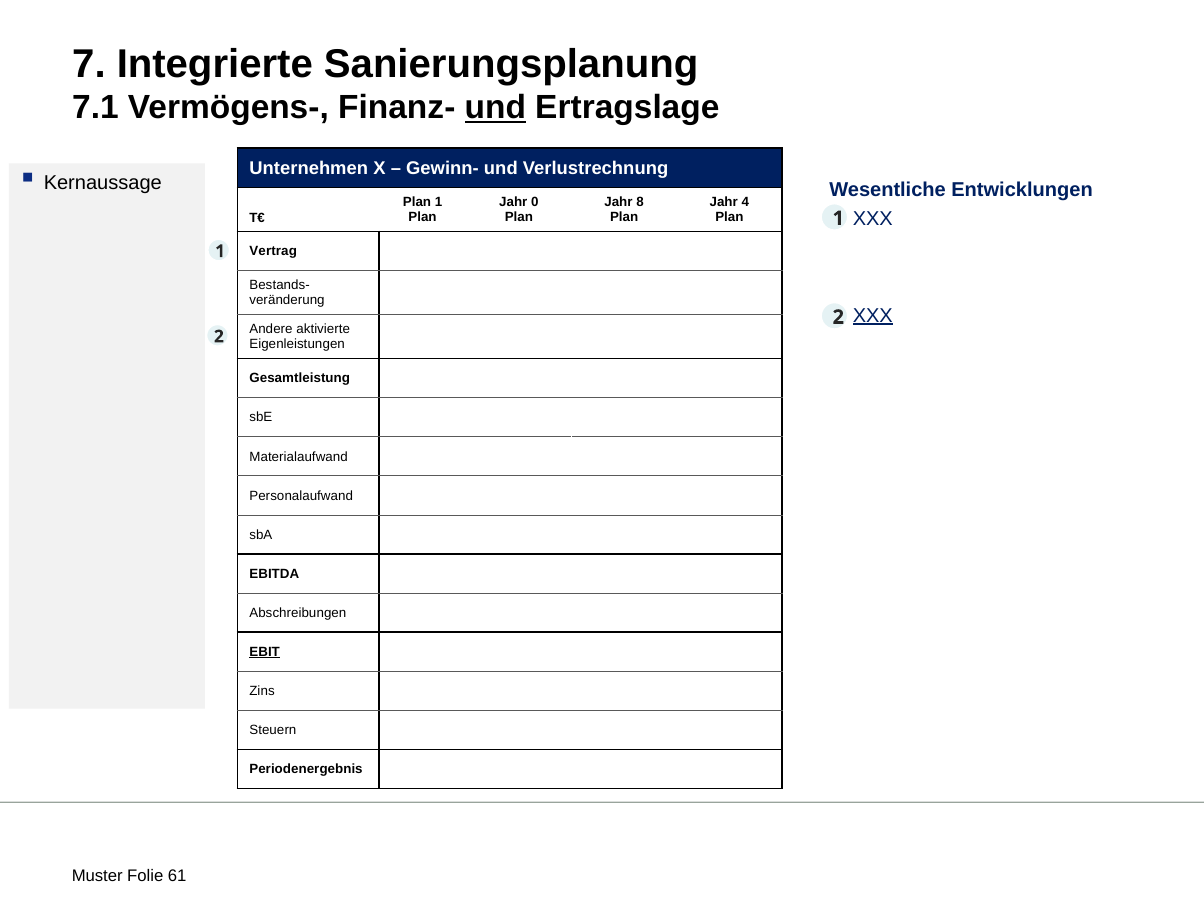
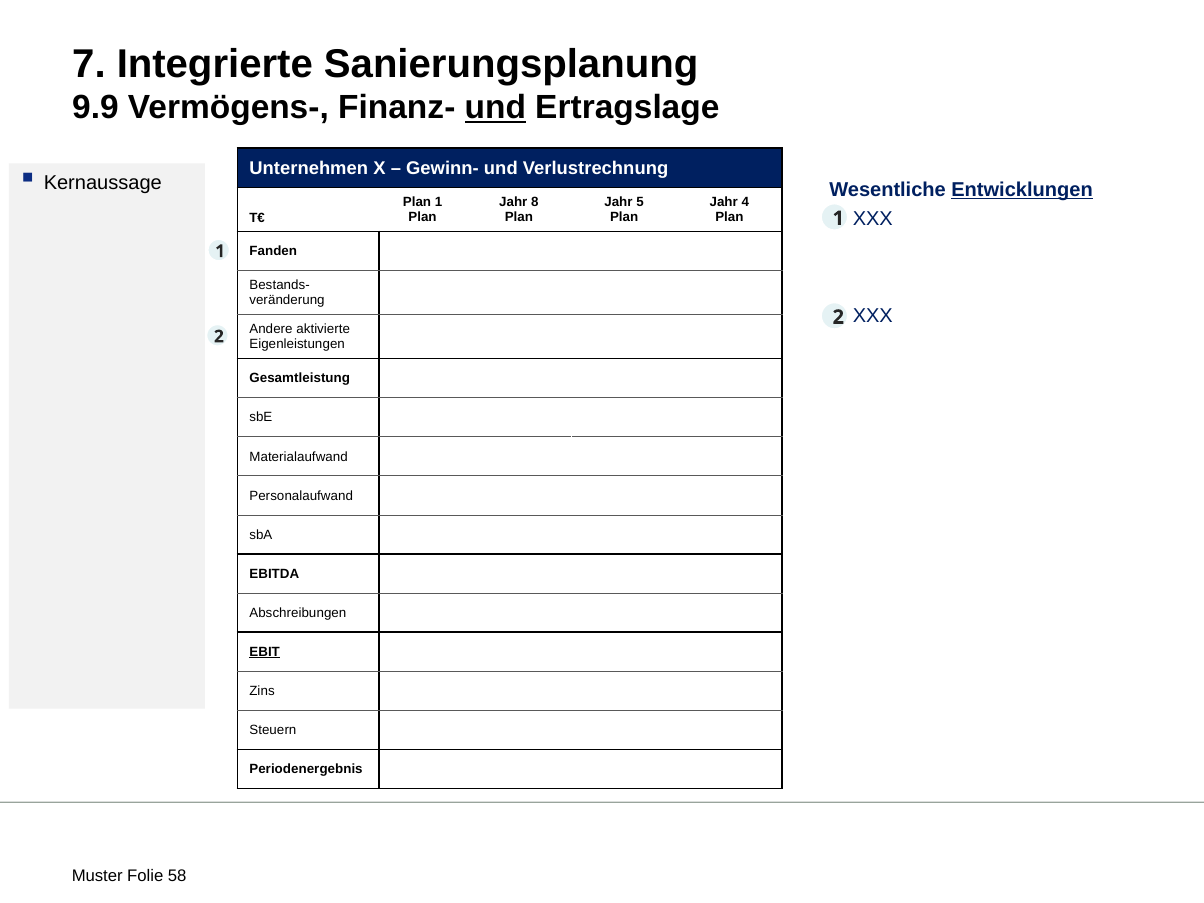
7.1: 7.1 -> 9.9
Entwicklungen underline: none -> present
0: 0 -> 8
8: 8 -> 5
Vertrag: Vertrag -> Fanden
XXX at (873, 315) underline: present -> none
61: 61 -> 58
